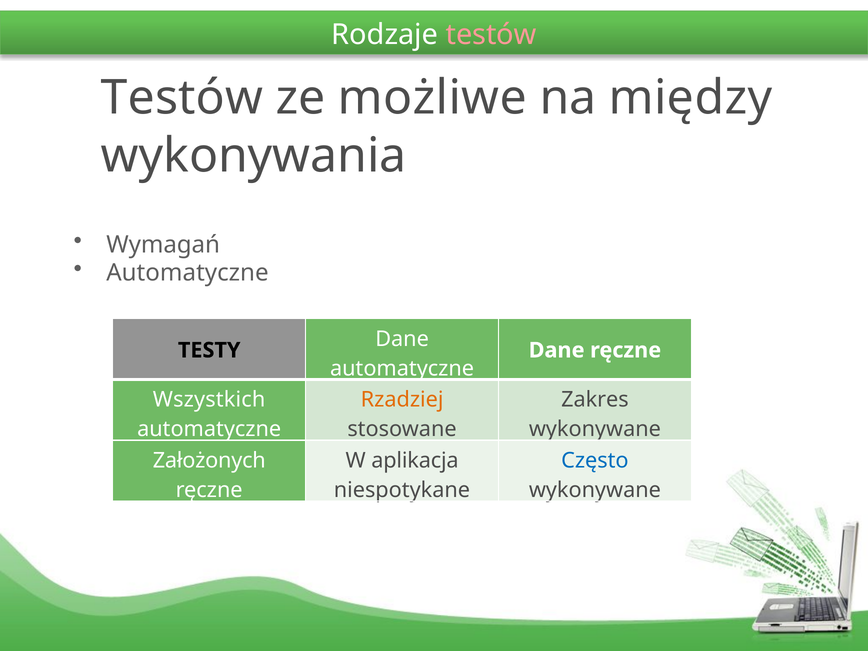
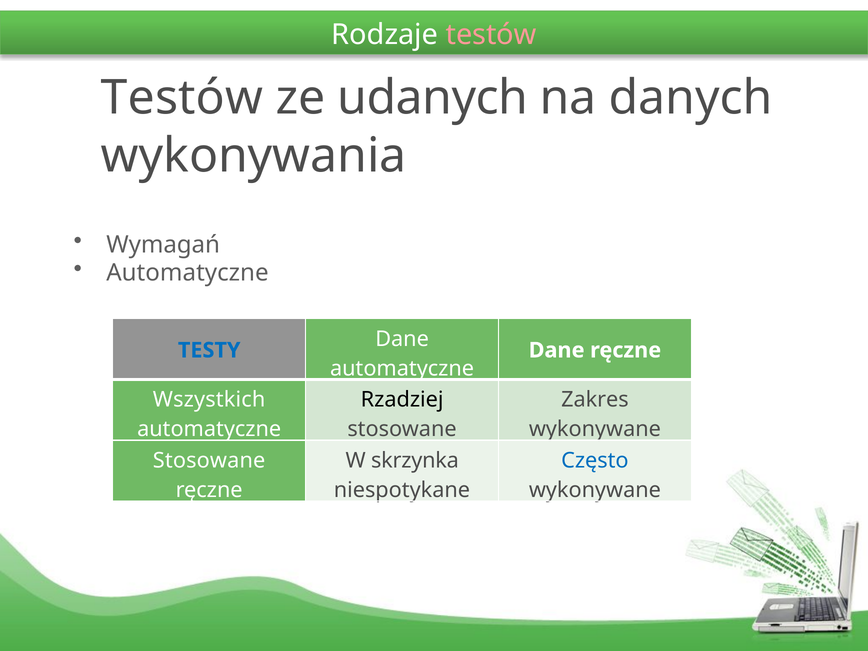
możliwe: możliwe -> udanych
między: między -> danych
TESTY colour: black -> blue
Rzadziej colour: orange -> black
Założonych at (209, 461): Założonych -> Stosowane
aplikacja: aplikacja -> skrzynka
